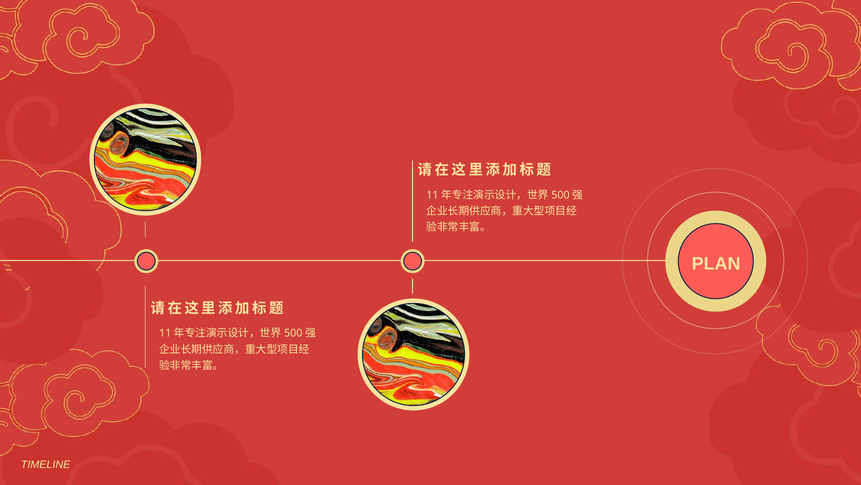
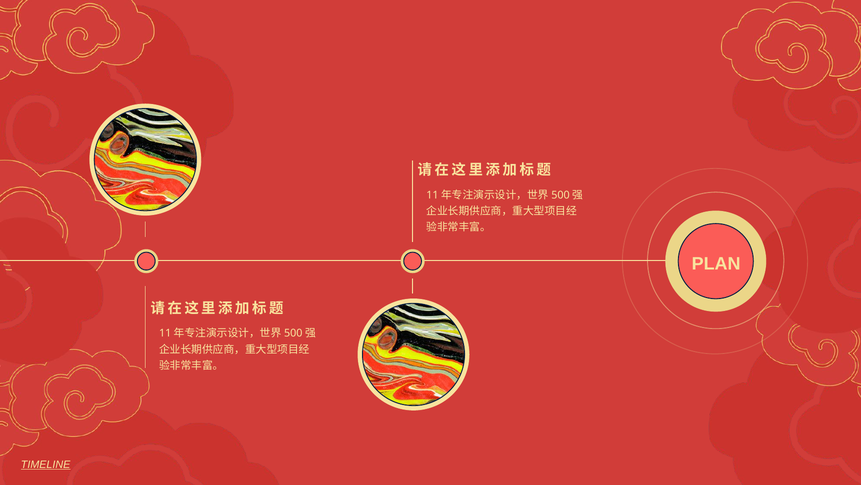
TIMELINE underline: none -> present
